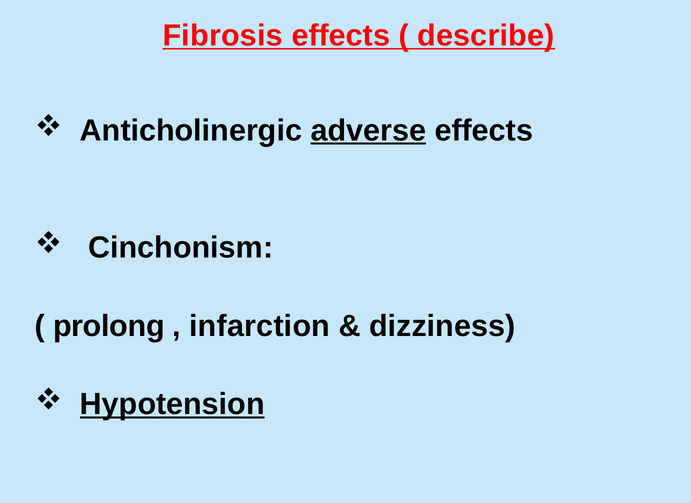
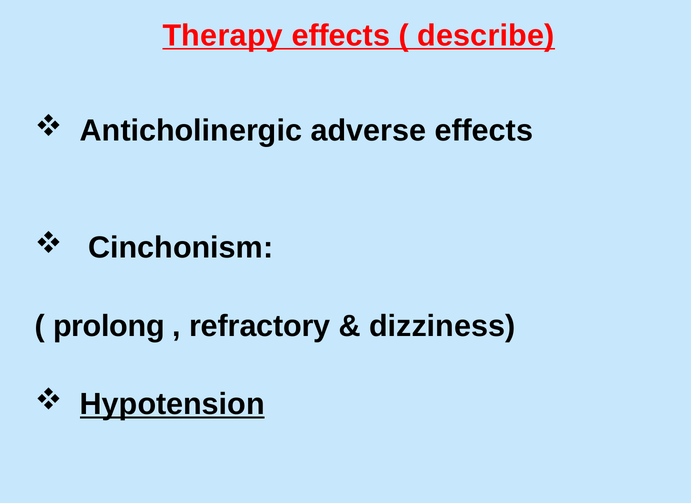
Fibrosis: Fibrosis -> Therapy
adverse underline: present -> none
infarction: infarction -> refractory
